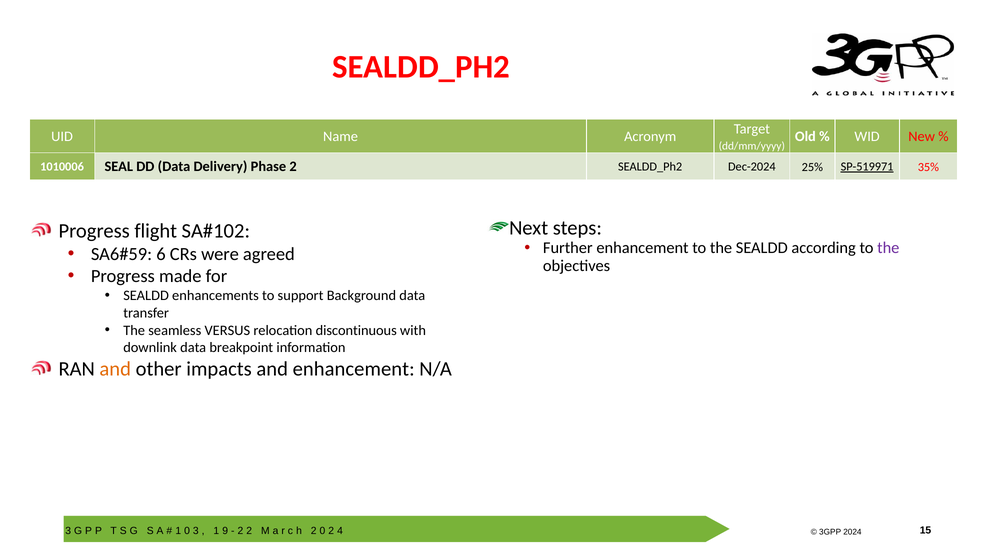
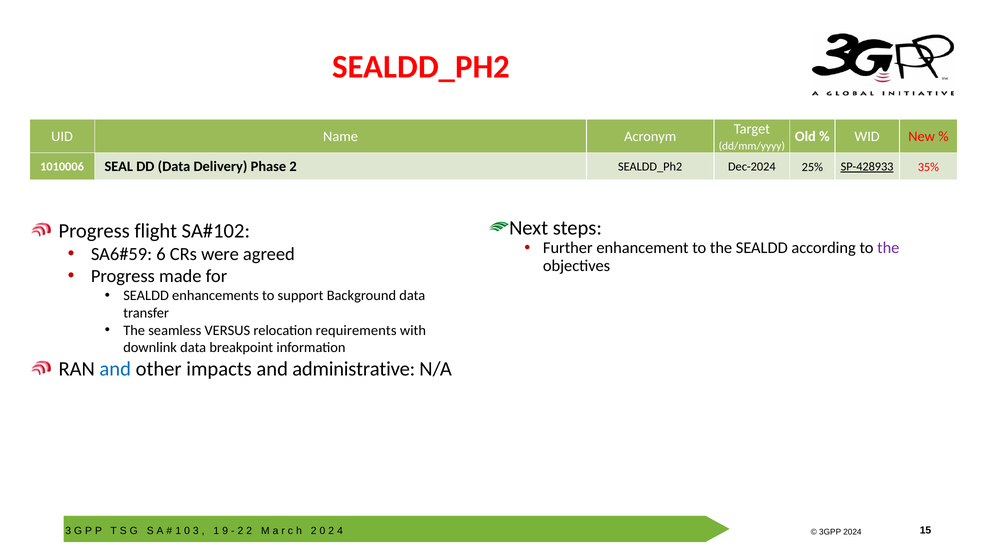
SP-519971: SP-519971 -> SP-428933
discontinuous: discontinuous -> requirements
and at (115, 369) colour: orange -> blue
and enhancement: enhancement -> administrative
